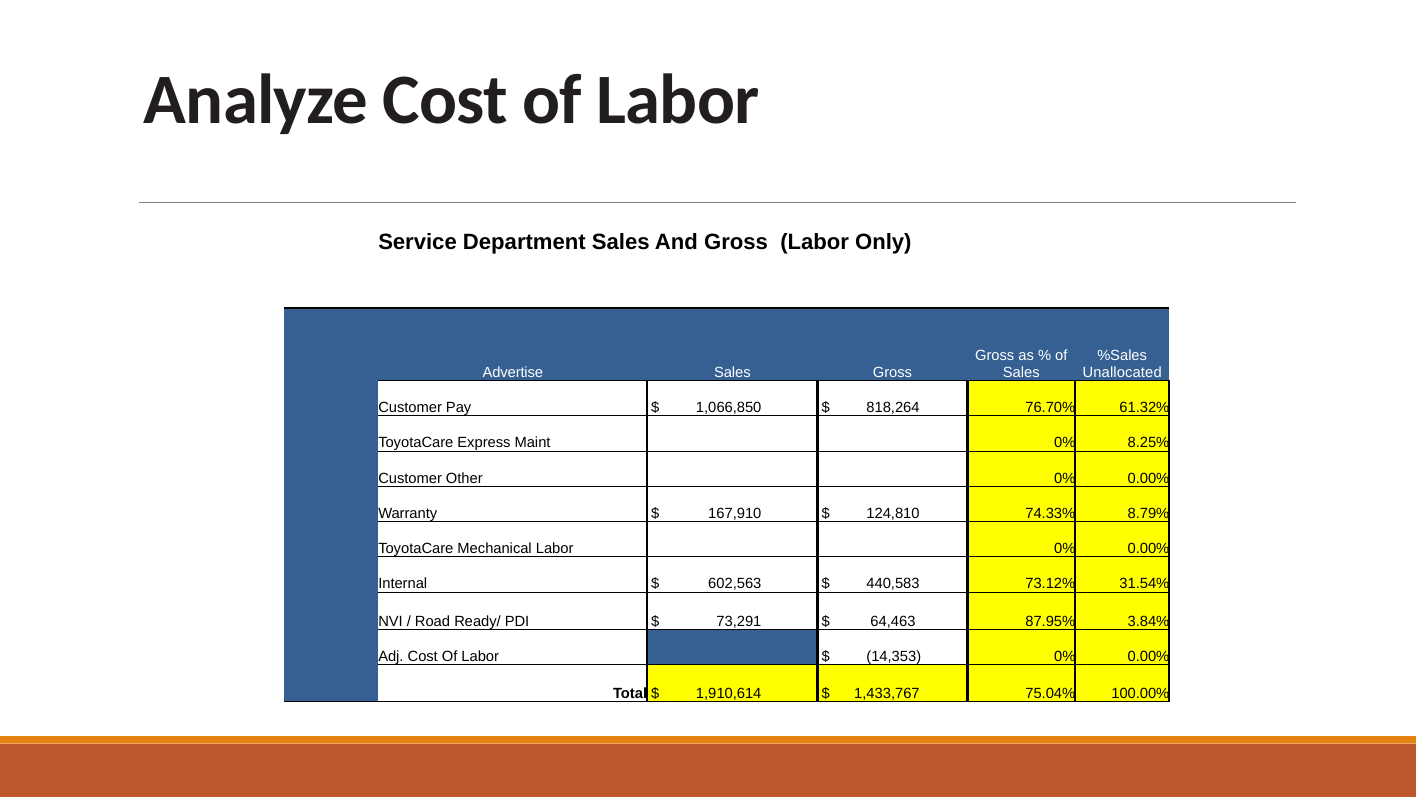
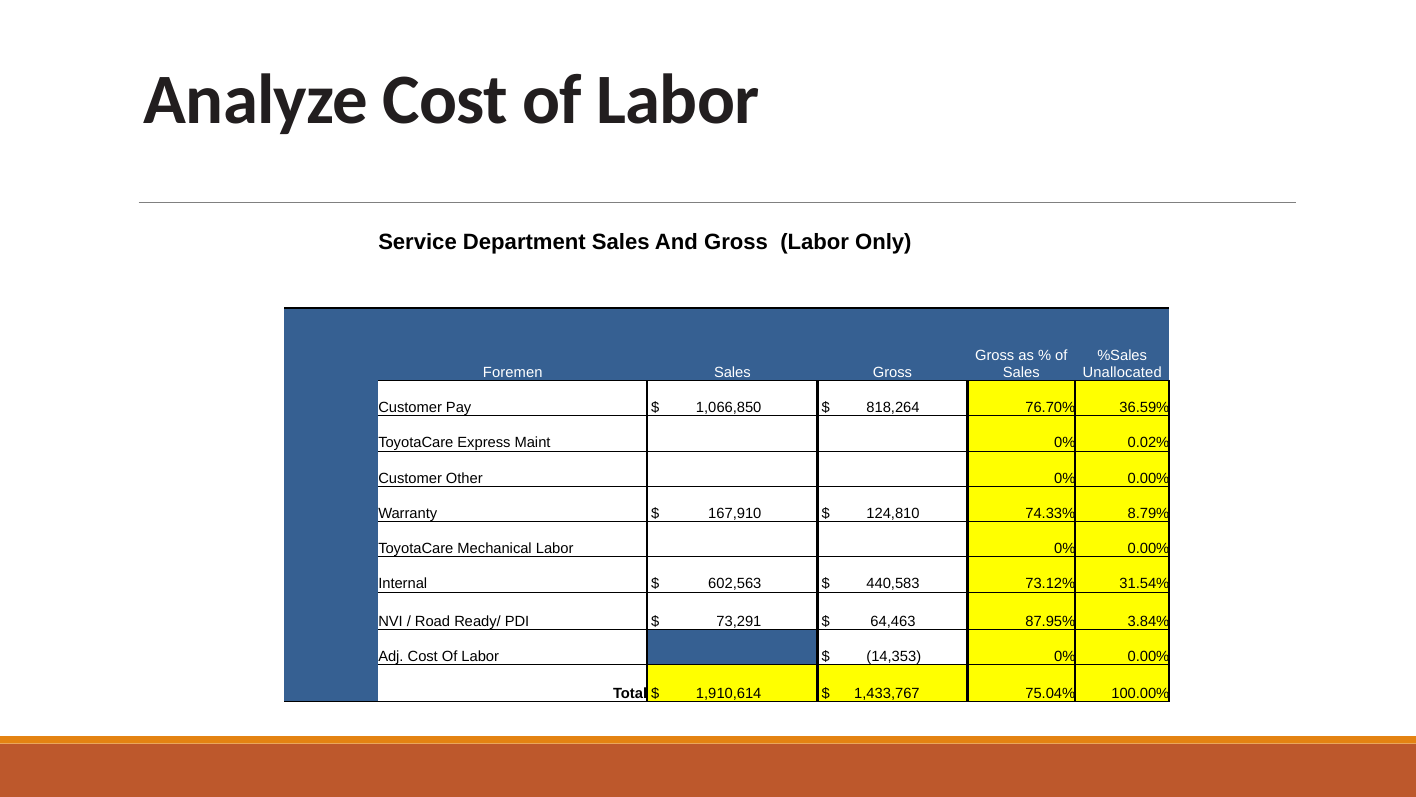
Advertise: Advertise -> Foremen
61.32%: 61.32% -> 36.59%
8.25%: 8.25% -> 0.02%
